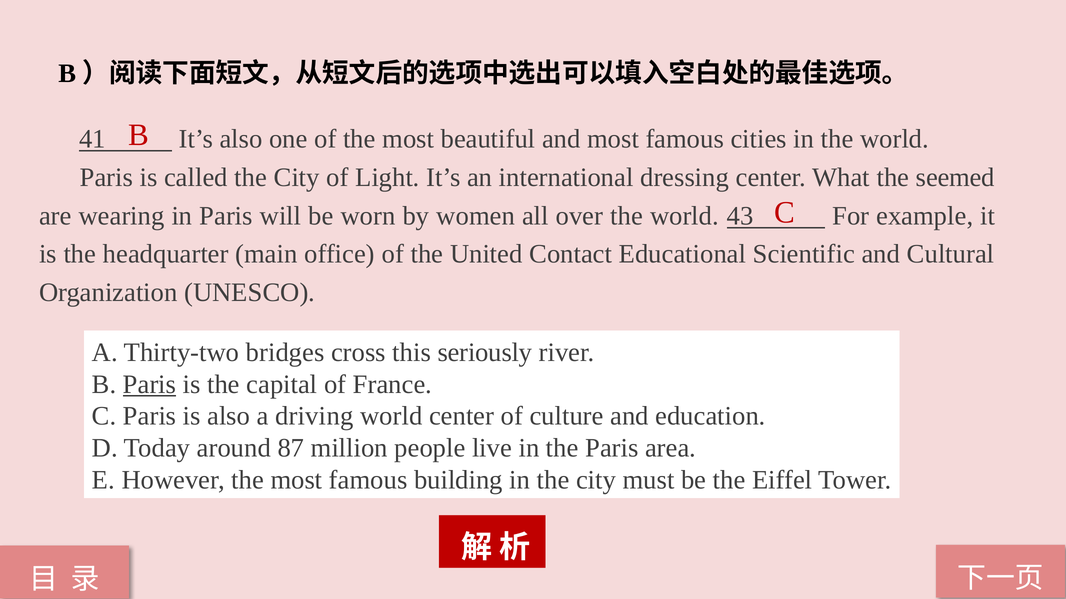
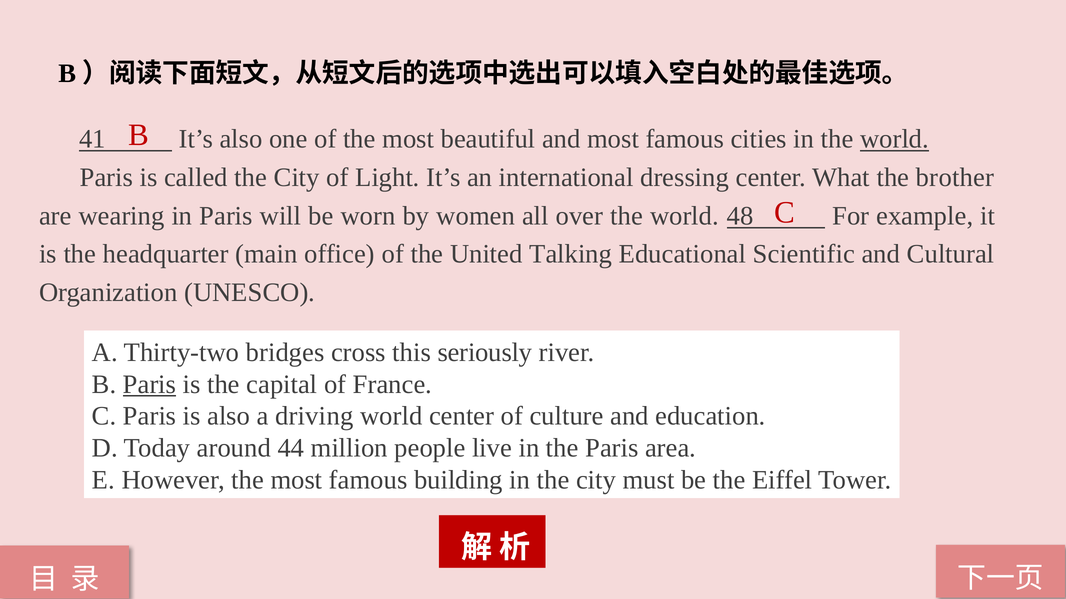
world at (894, 139) underline: none -> present
seemed: seemed -> brother
43: 43 -> 48
Contact: Contact -> Talking
87: 87 -> 44
